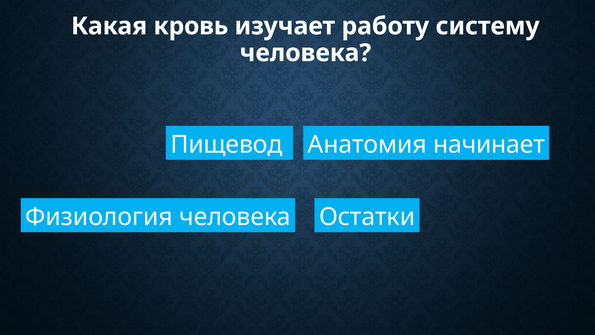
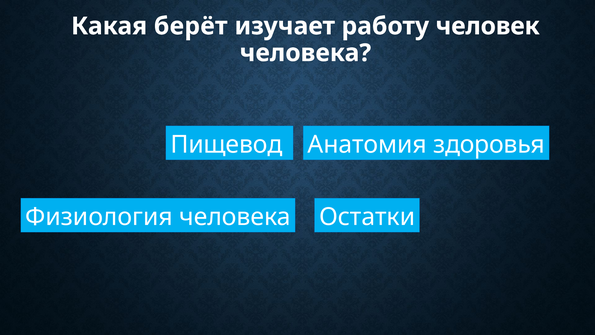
кровь: кровь -> берёт
систему: систему -> человек
начинает: начинает -> здоровья
